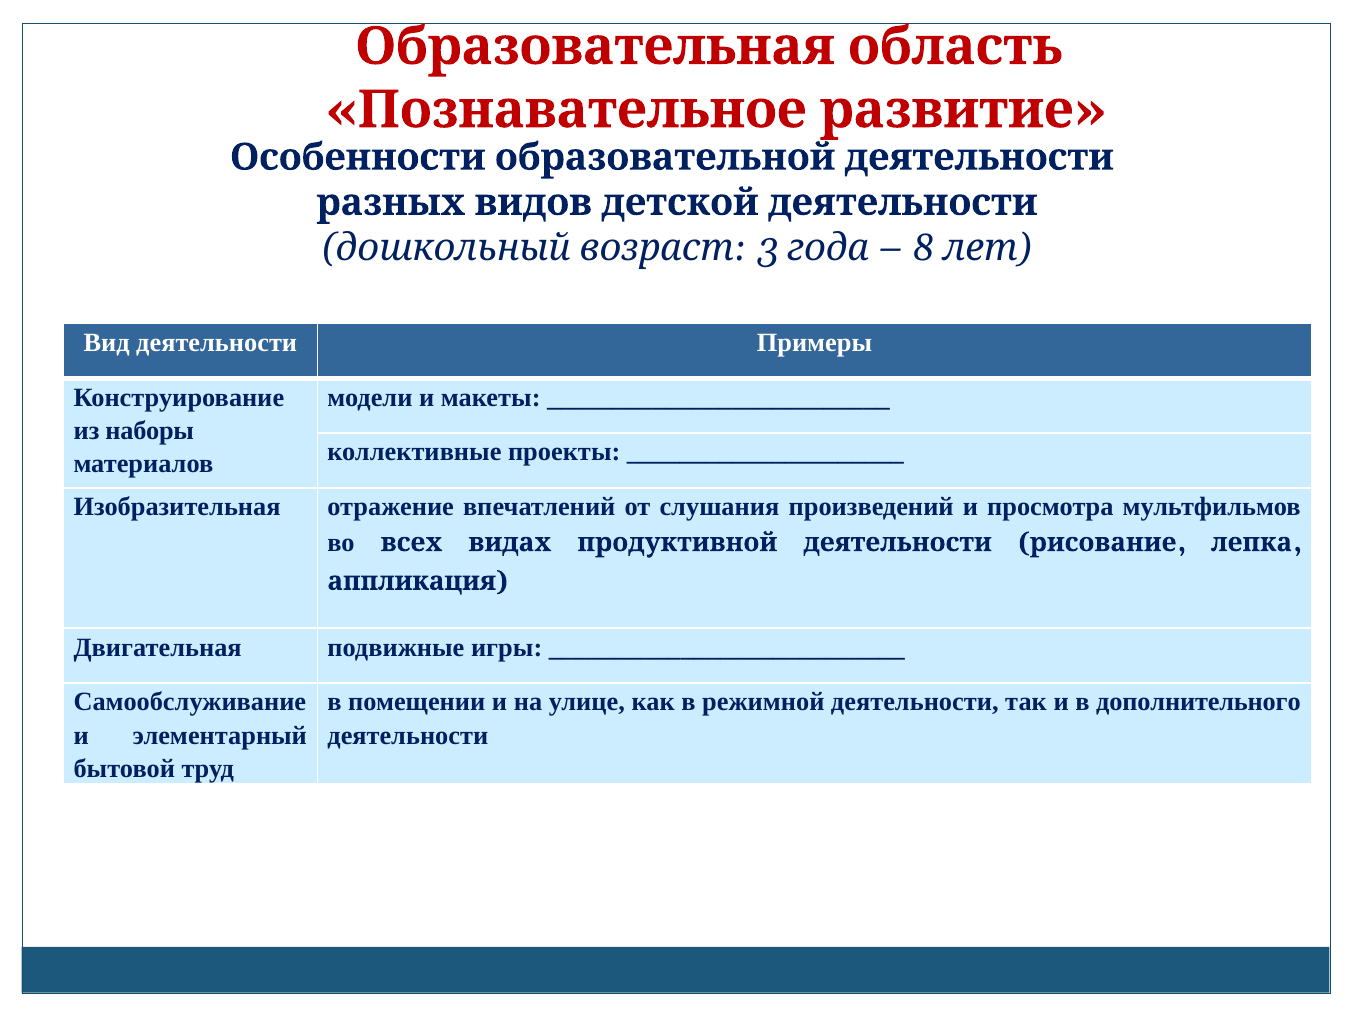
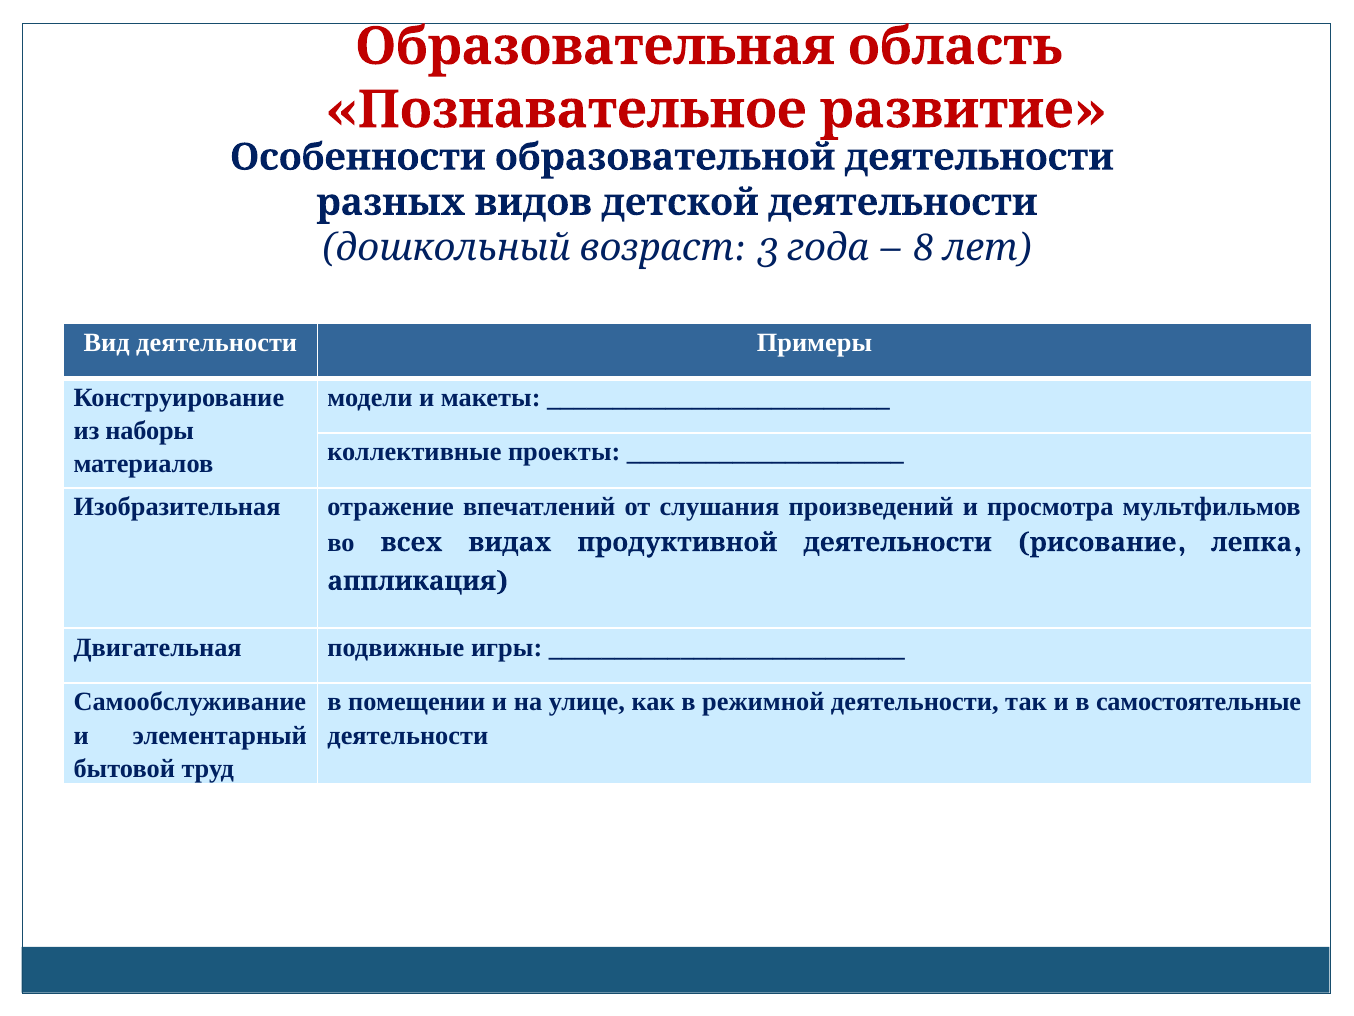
дополнительного: дополнительного -> самостоятельные
